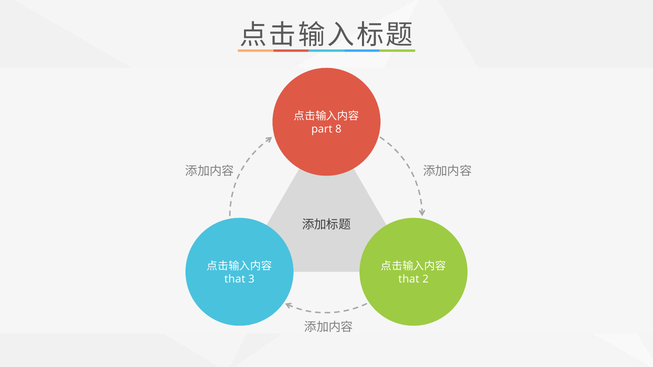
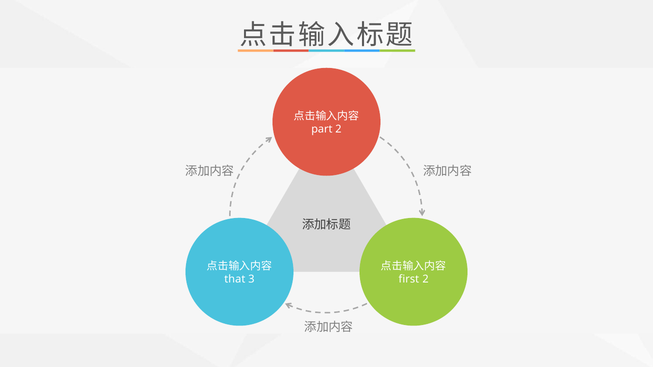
part 8: 8 -> 2
that at (409, 279): that -> first
